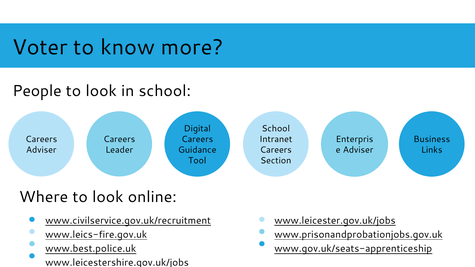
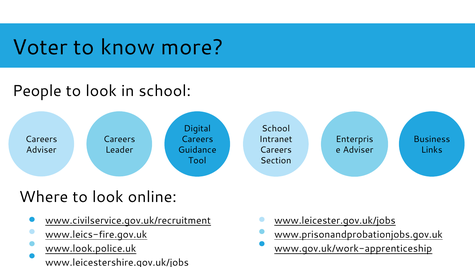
www.best.police.uk: www.best.police.uk -> www.look.police.uk
www.gov.uk/seats-apprenticeship: www.gov.uk/seats-apprenticeship -> www.gov.uk/work-apprenticeship
